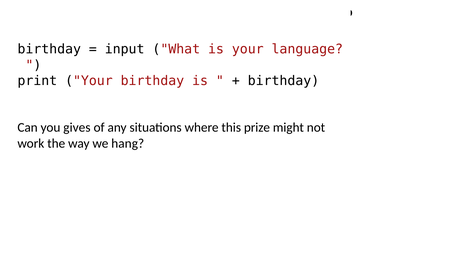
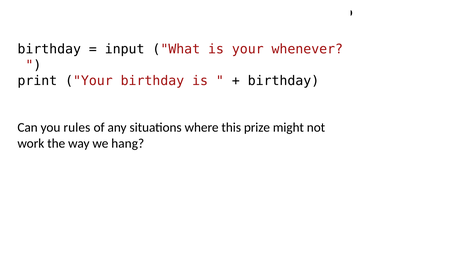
language: language -> whenever
gives: gives -> rules
